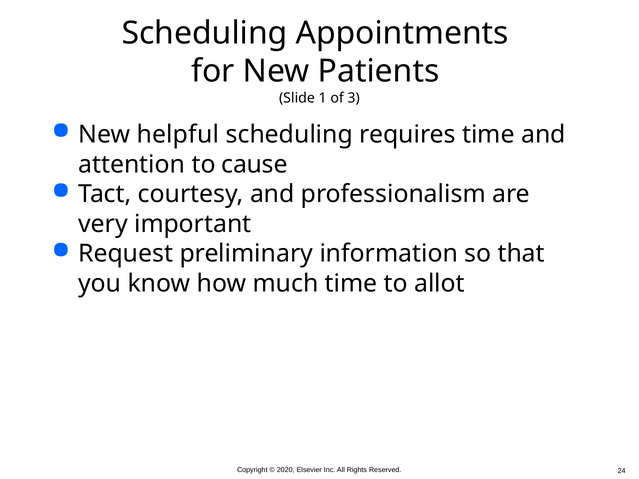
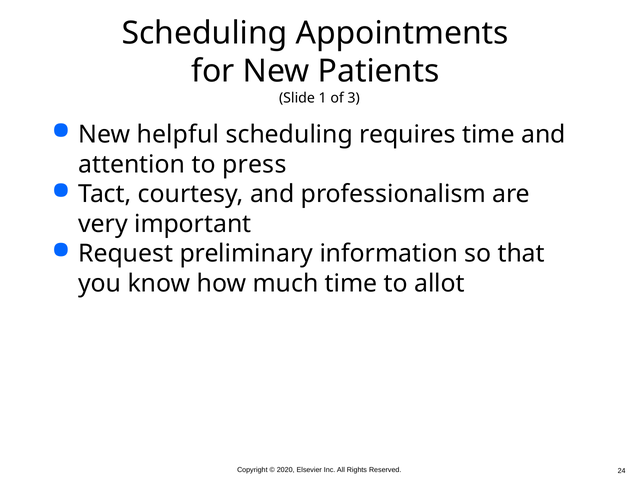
cause: cause -> press
